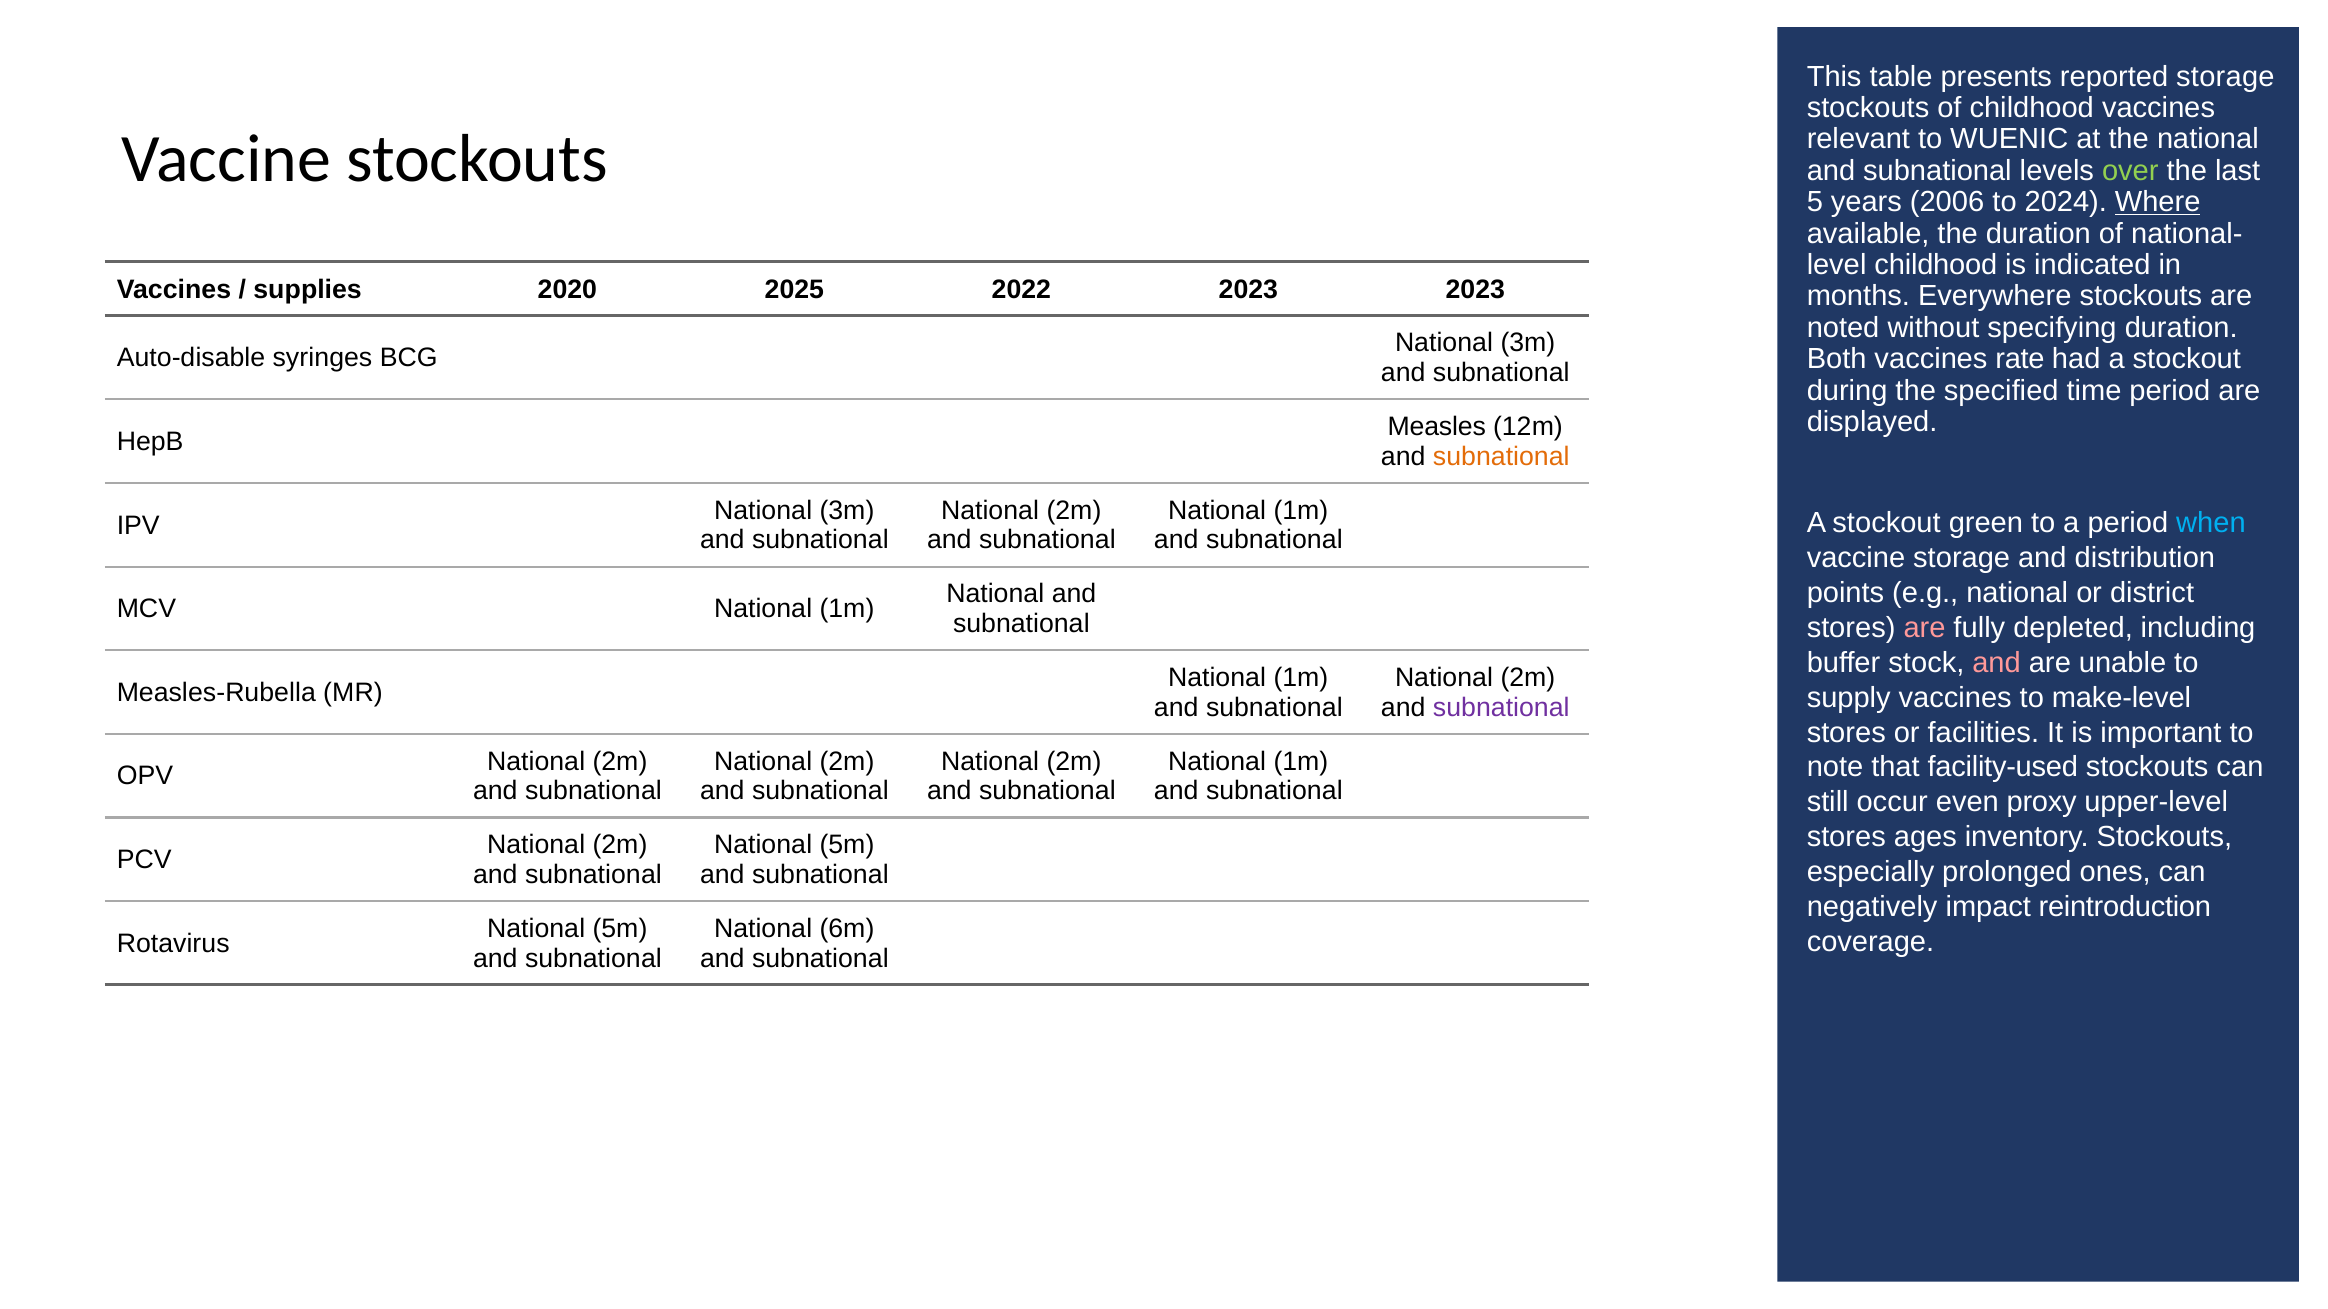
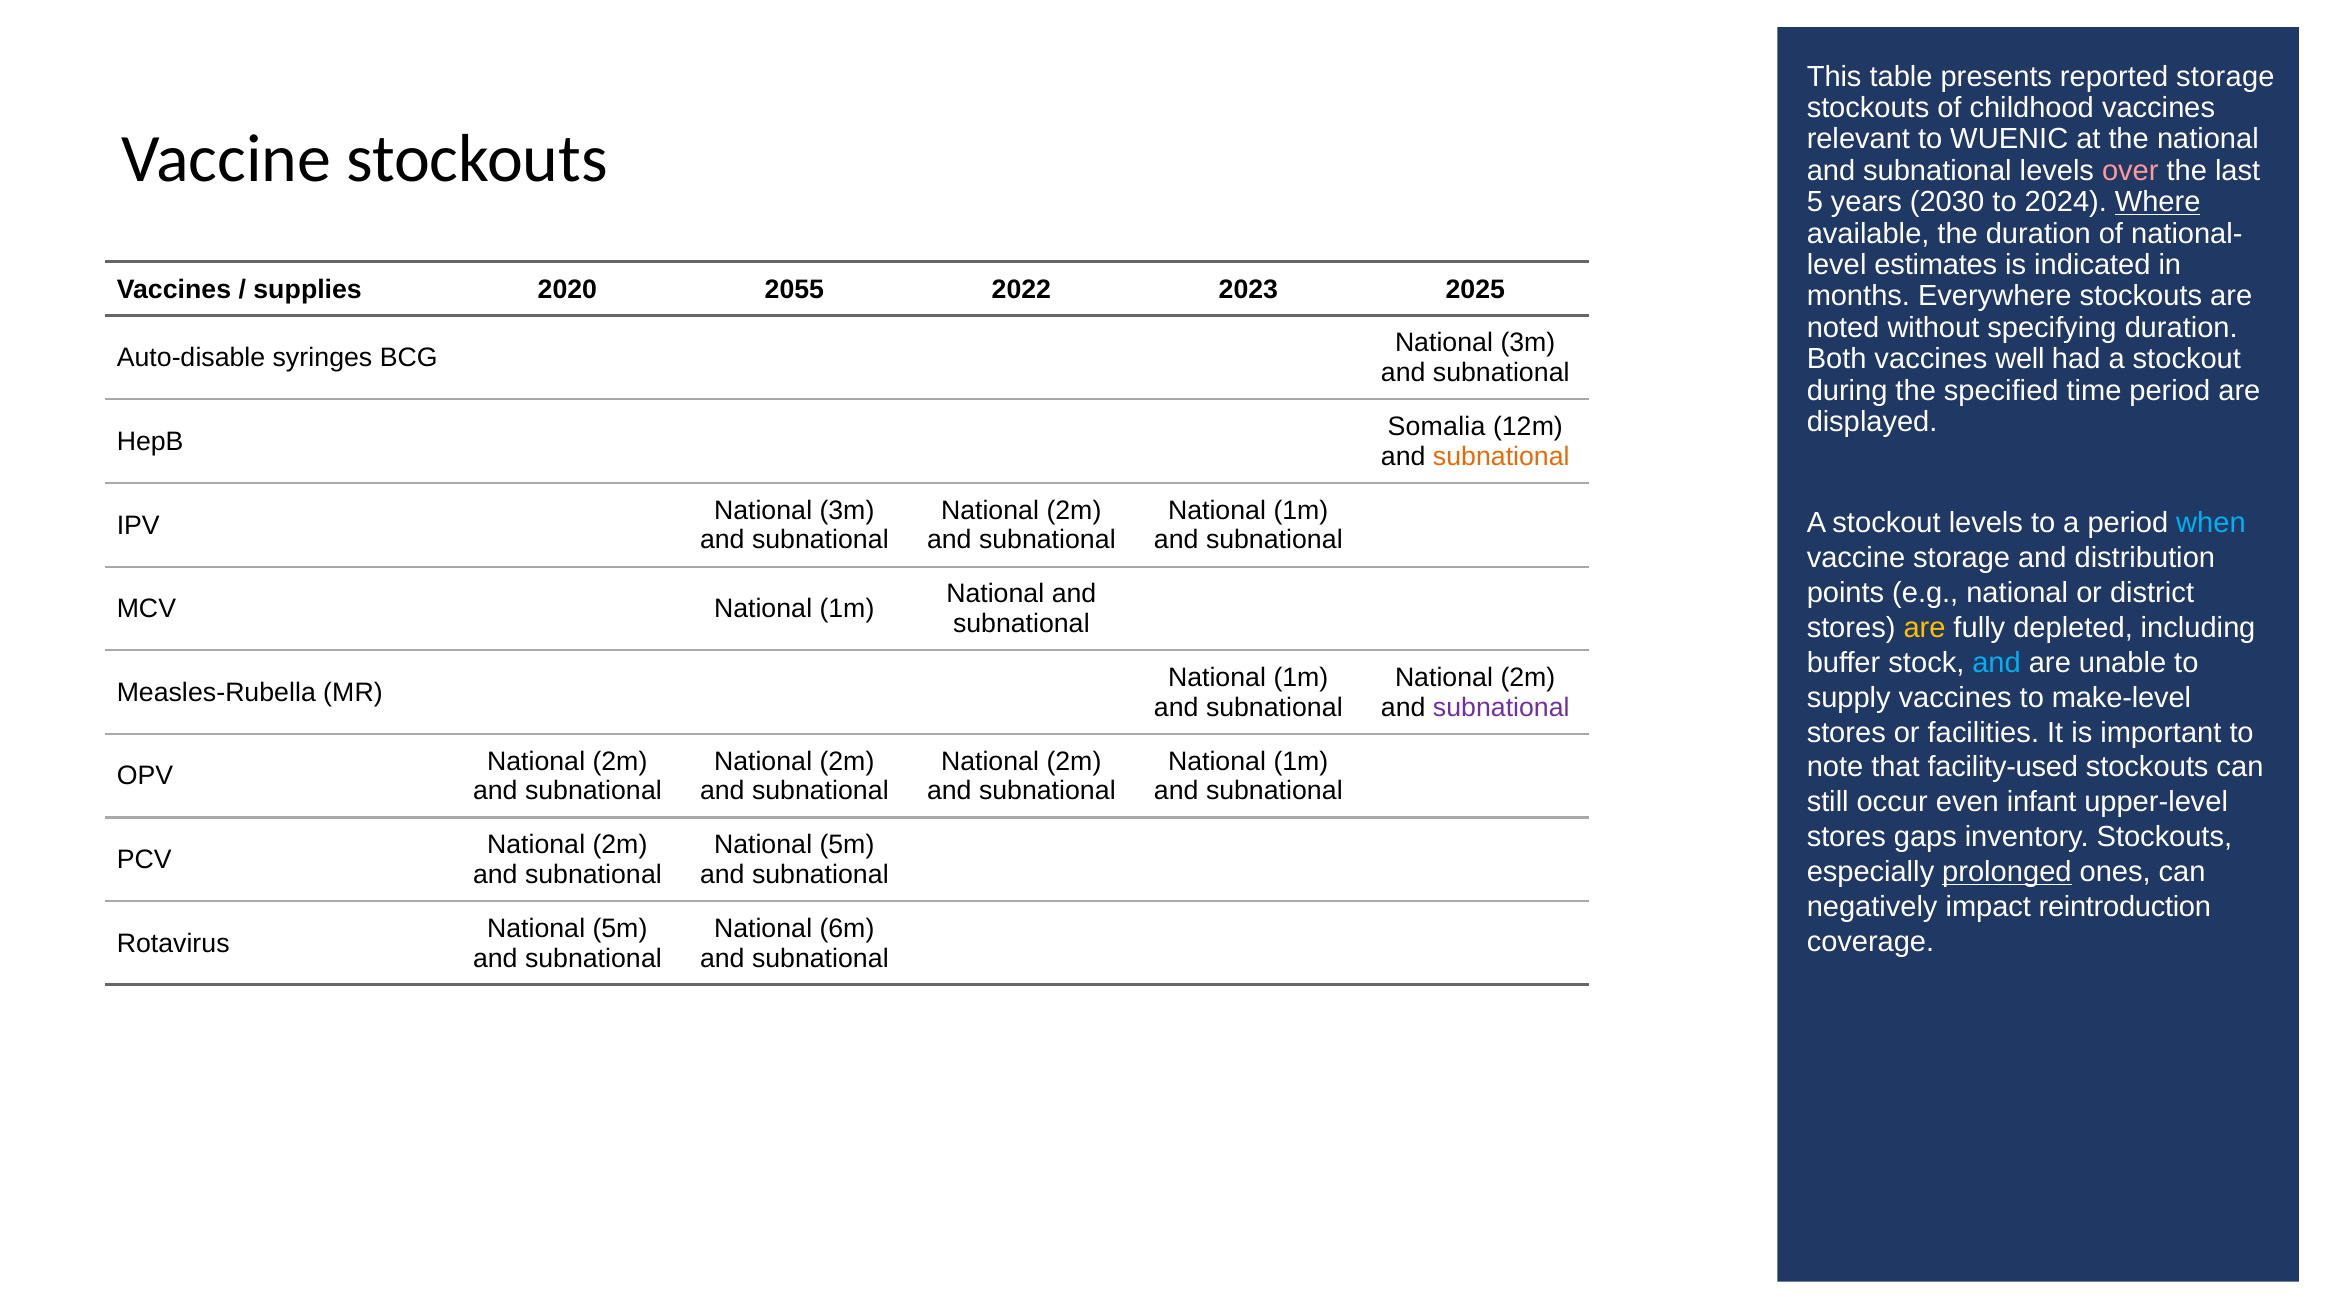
over colour: light green -> pink
2006: 2006 -> 2030
childhood at (1936, 265): childhood -> estimates
2025: 2025 -> 2055
2023 2023: 2023 -> 2025
rate: rate -> well
Measles: Measles -> Somalia
stockout green: green -> levels
are at (1925, 628) colour: pink -> yellow
and at (1997, 663) colour: pink -> light blue
proxy: proxy -> infant
ages: ages -> gaps
prolonged underline: none -> present
